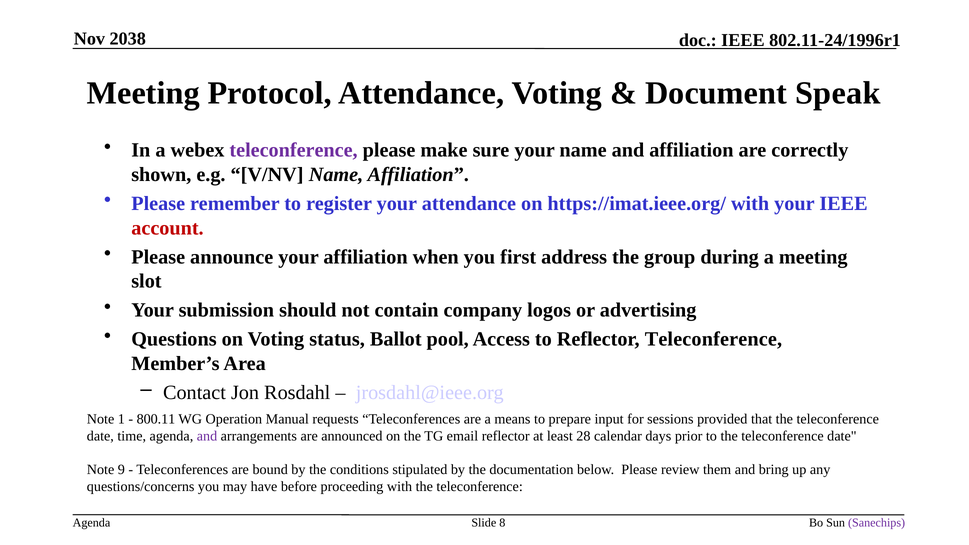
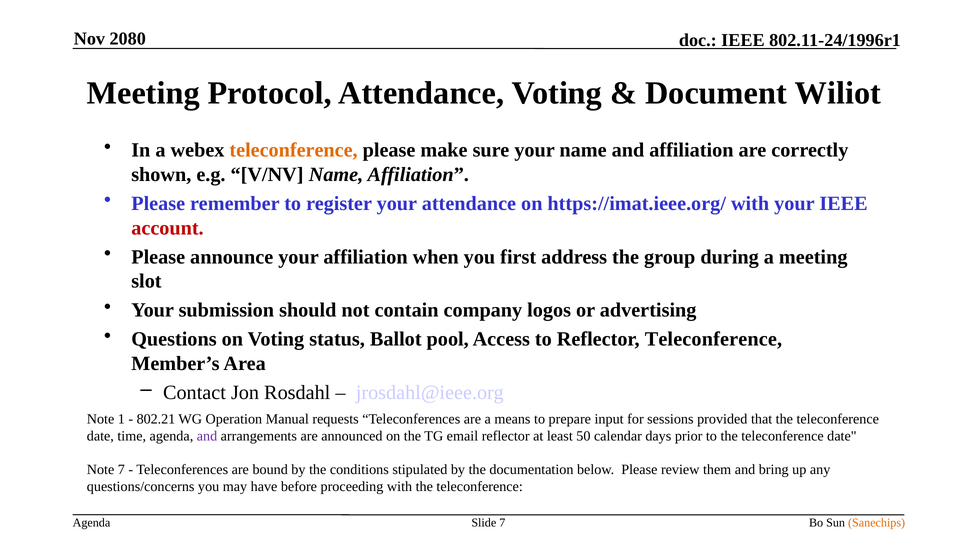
2038: 2038 -> 2080
Speak: Speak -> Wiliot
teleconference at (294, 150) colour: purple -> orange
800.11: 800.11 -> 802.21
28: 28 -> 50
Note 9: 9 -> 7
Slide 8: 8 -> 7
Sanechips colour: purple -> orange
